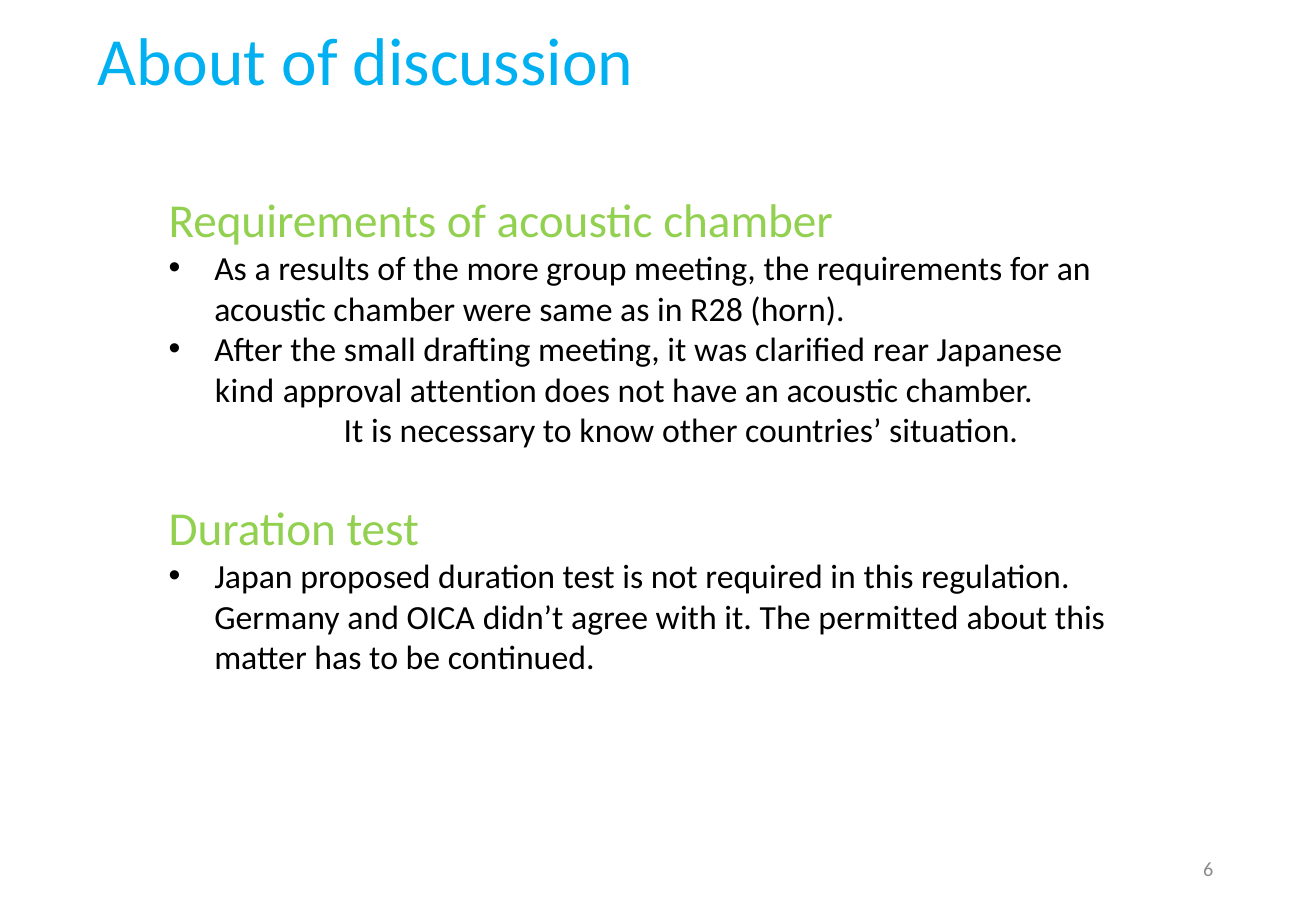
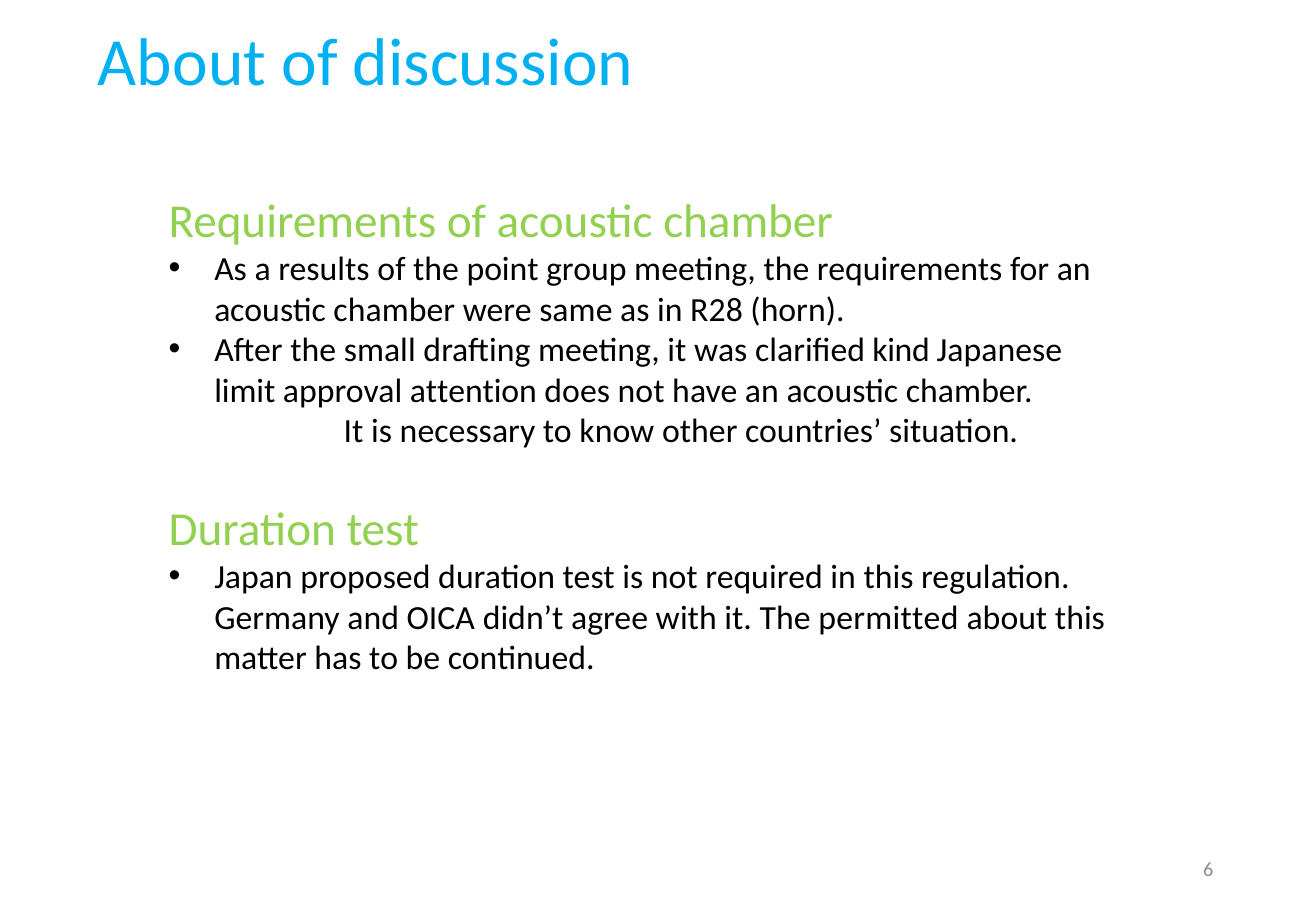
more: more -> point
rear: rear -> kind
kind: kind -> limit
